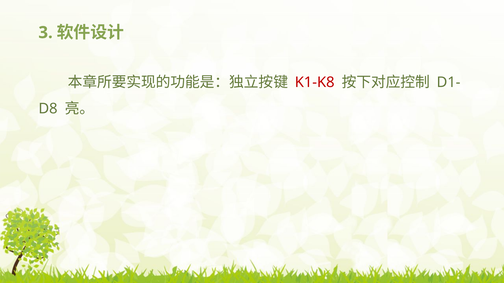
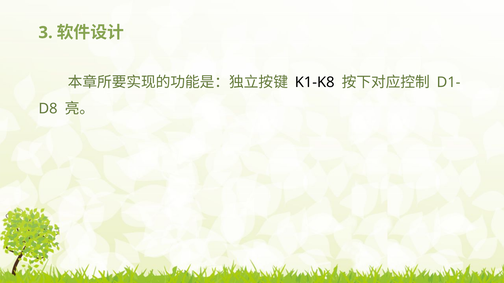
K1-K8 colour: red -> black
